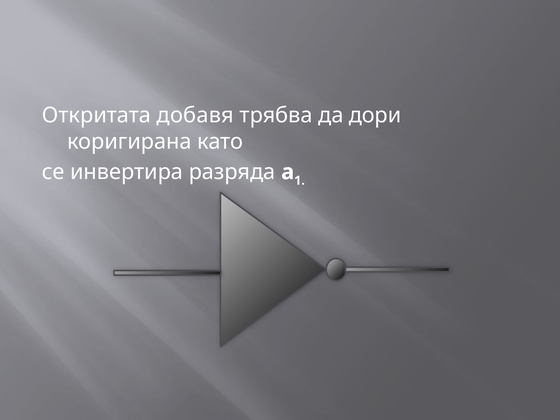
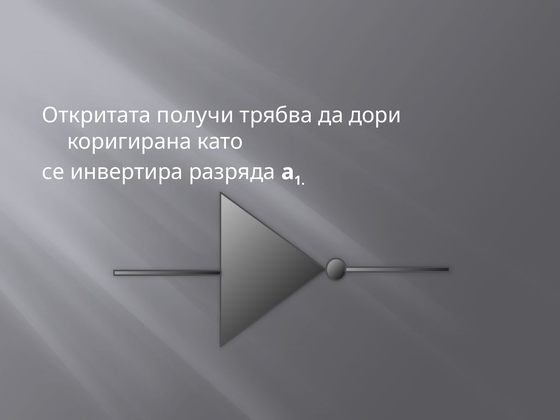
добавя: добавя -> получи
